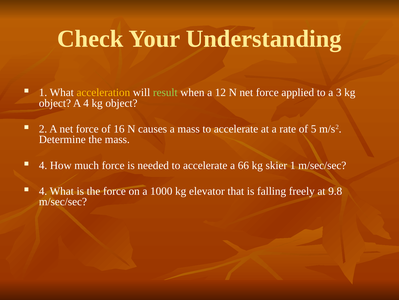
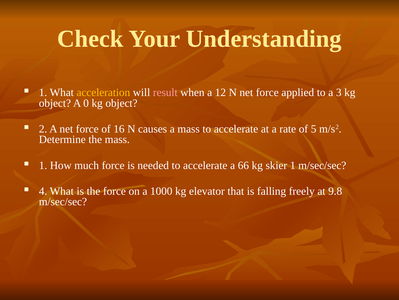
result colour: light green -> pink
A 4: 4 -> 0
4 at (43, 165): 4 -> 1
